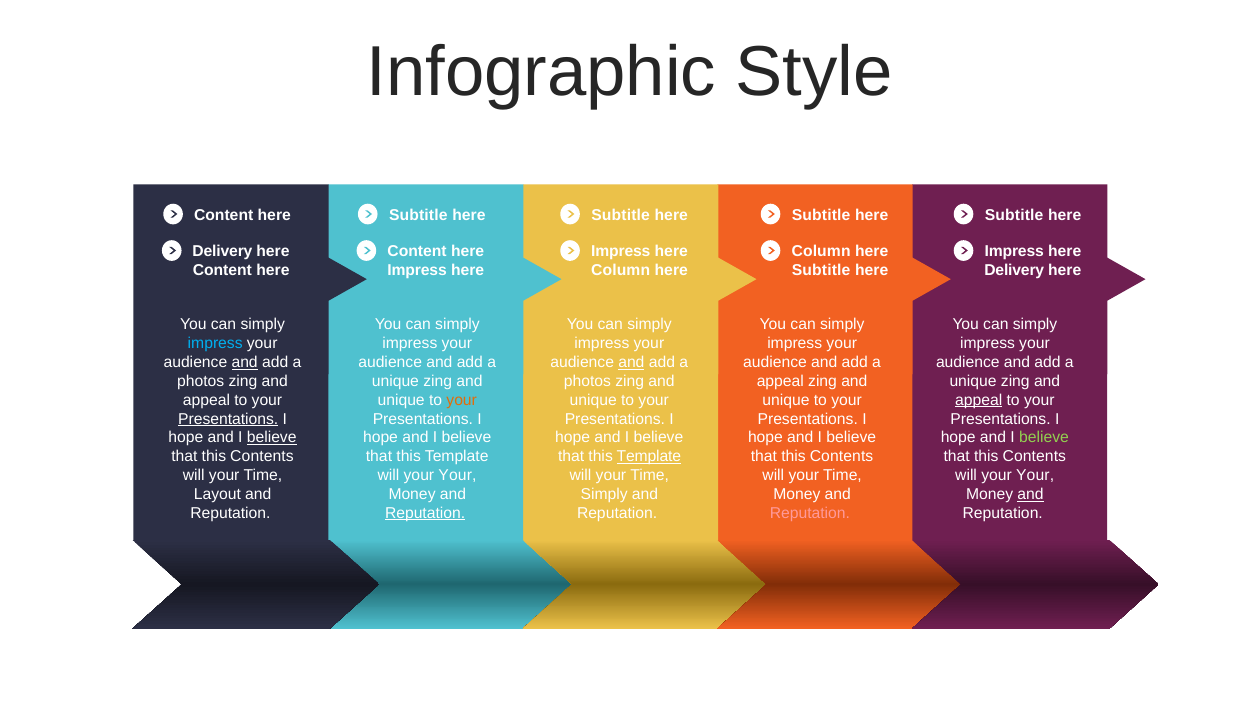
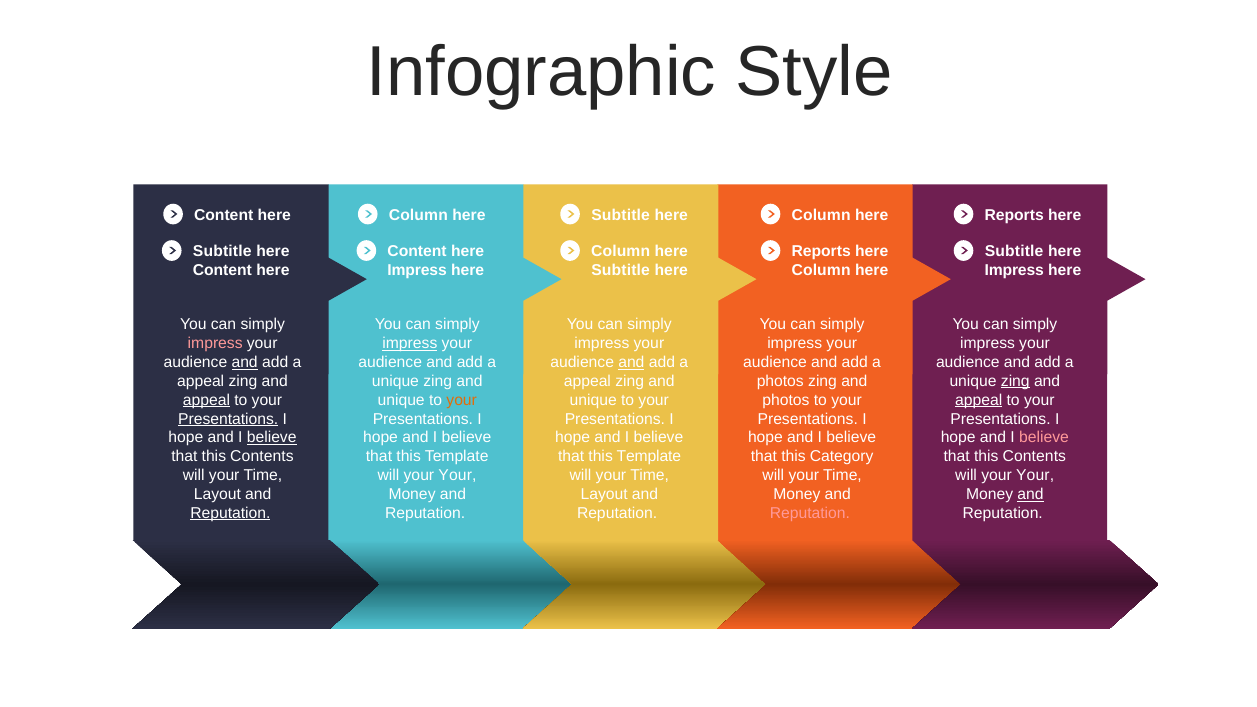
Subtitle at (418, 215): Subtitle -> Column
Subtitle at (821, 215): Subtitle -> Column
Subtitle at (1014, 215): Subtitle -> Reports
Delivery at (222, 251): Delivery -> Subtitle
Impress at (621, 251): Impress -> Column
Column at (821, 251): Column -> Reports
Impress at (1014, 251): Impress -> Subtitle
Column at (621, 270): Column -> Subtitle
Subtitle at (821, 270): Subtitle -> Column
Delivery at (1014, 270): Delivery -> Impress
impress at (215, 343) colour: light blue -> pink
impress at (410, 343) underline: none -> present
photos at (201, 381): photos -> appeal
photos at (587, 381): photos -> appeal
appeal at (780, 381): appeal -> photos
zing at (1015, 381) underline: none -> present
appeal at (206, 400) underline: none -> present
unique at (786, 400): unique -> photos
believe at (1044, 438) colour: light green -> pink
Template at (649, 457) underline: present -> none
Contents at (842, 457): Contents -> Category
Simply at (604, 494): Simply -> Layout
Reputation at (230, 513) underline: none -> present
Reputation at (425, 513) underline: present -> none
